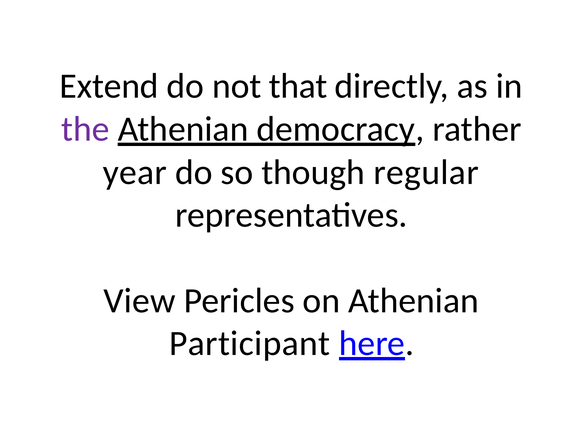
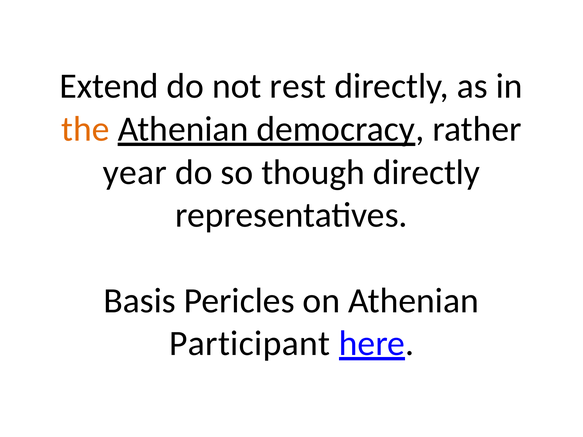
that: that -> rest
the colour: purple -> orange
though regular: regular -> directly
View: View -> Basis
